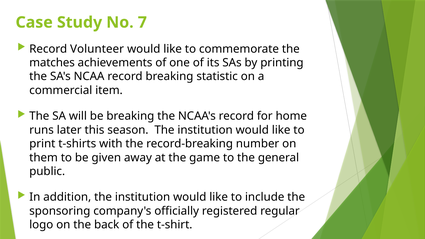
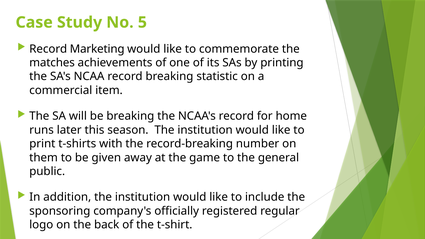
7: 7 -> 5
Volunteer: Volunteer -> Marketing
